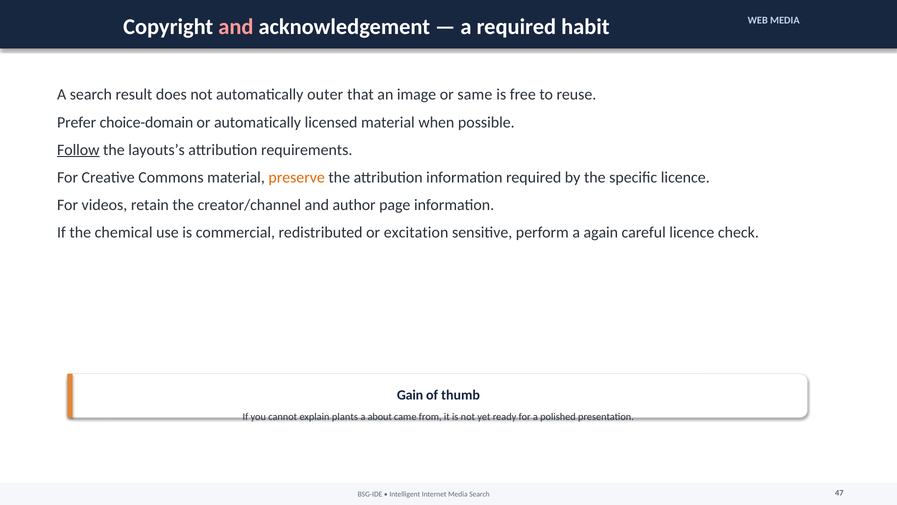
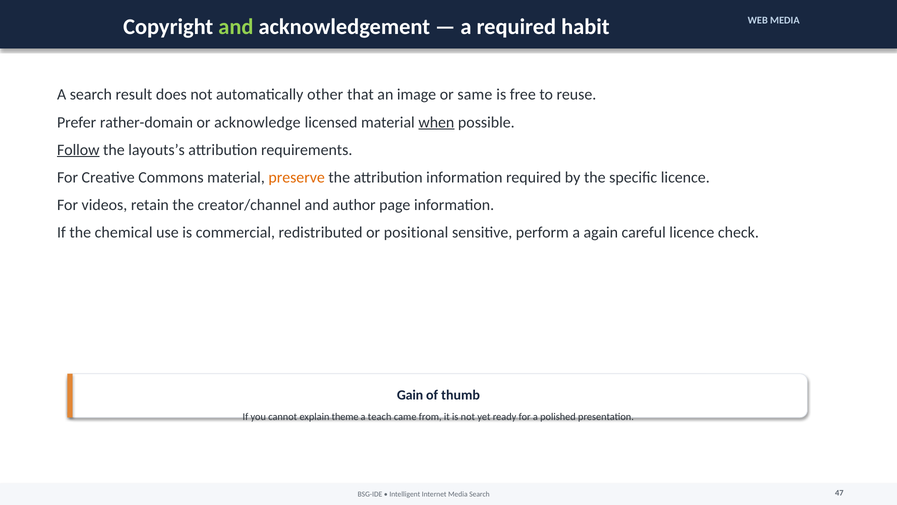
and at (236, 27) colour: pink -> light green
outer: outer -> other
choice-domain: choice-domain -> rather-domain
or automatically: automatically -> acknowledge
when underline: none -> present
excitation: excitation -> positional
plants: plants -> theme
about: about -> teach
